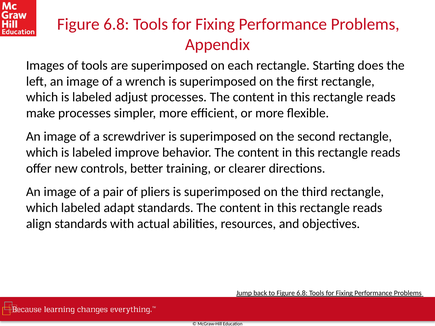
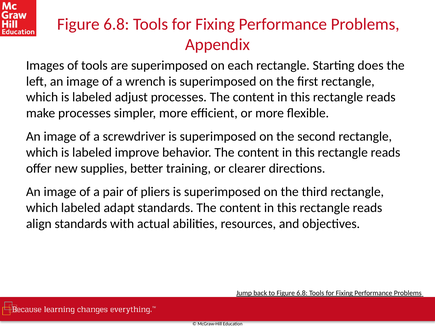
controls: controls -> supplies
